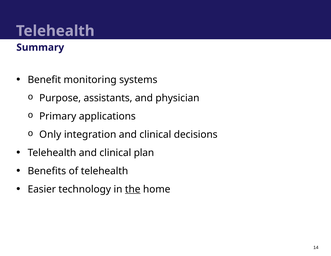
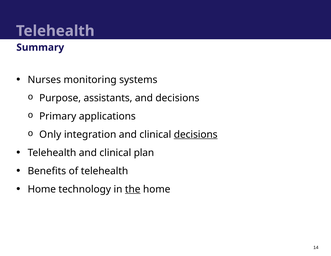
Benefit: Benefit -> Nurses
and physician: physician -> decisions
decisions at (196, 134) underline: none -> present
Easier at (42, 189): Easier -> Home
